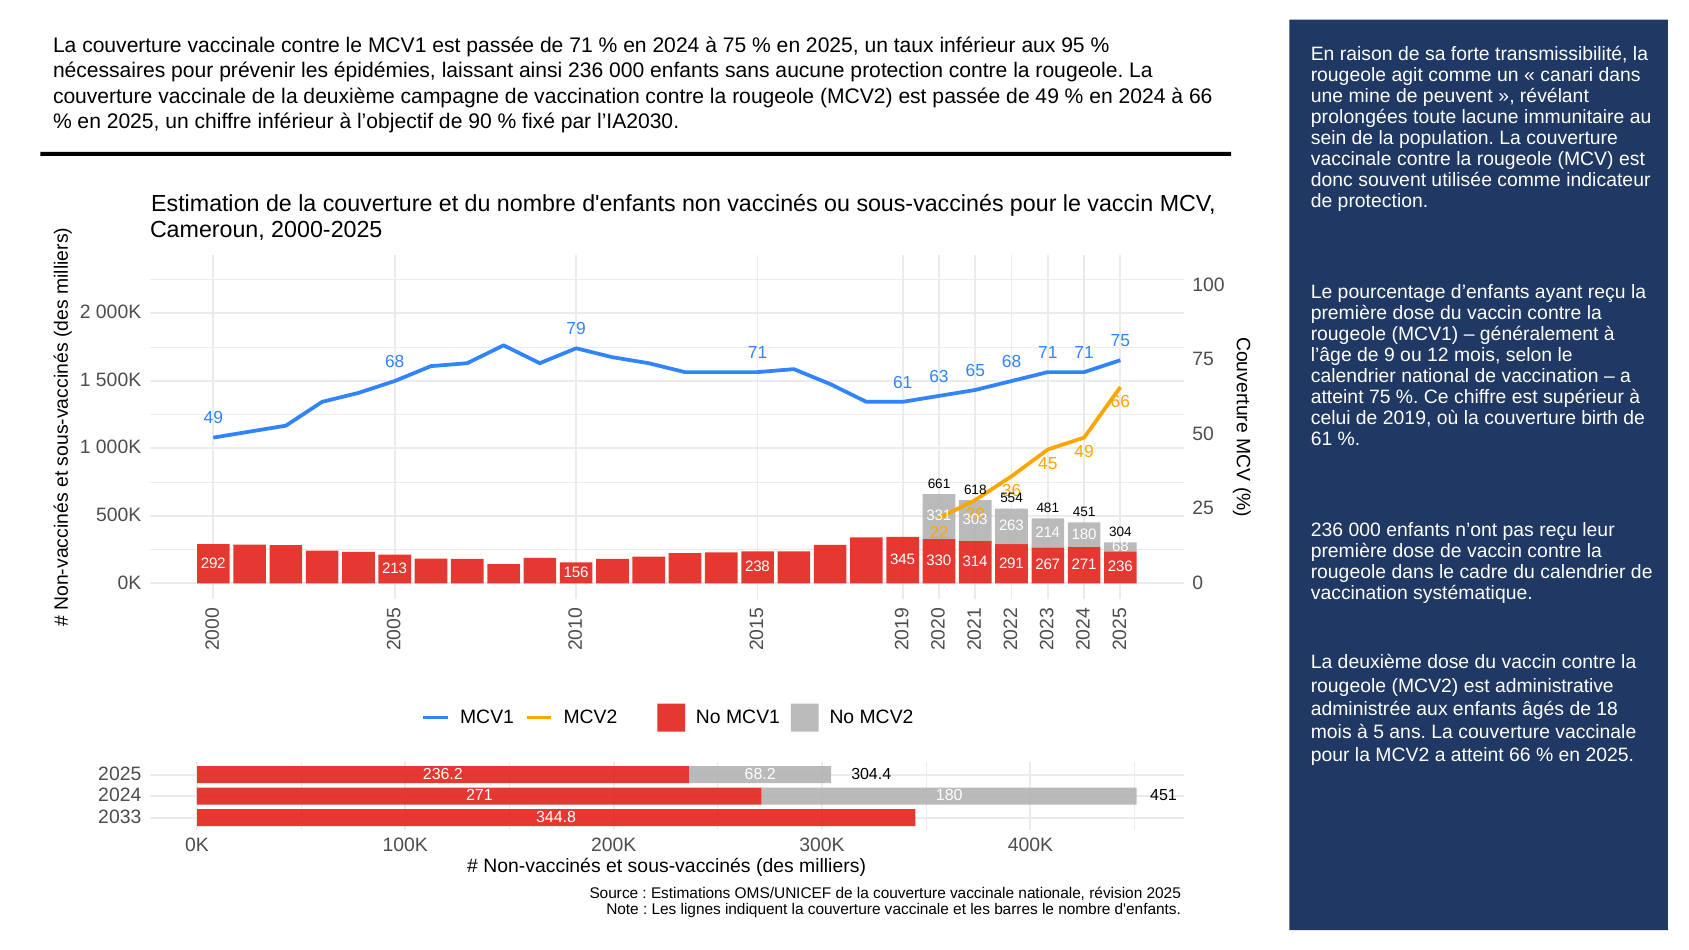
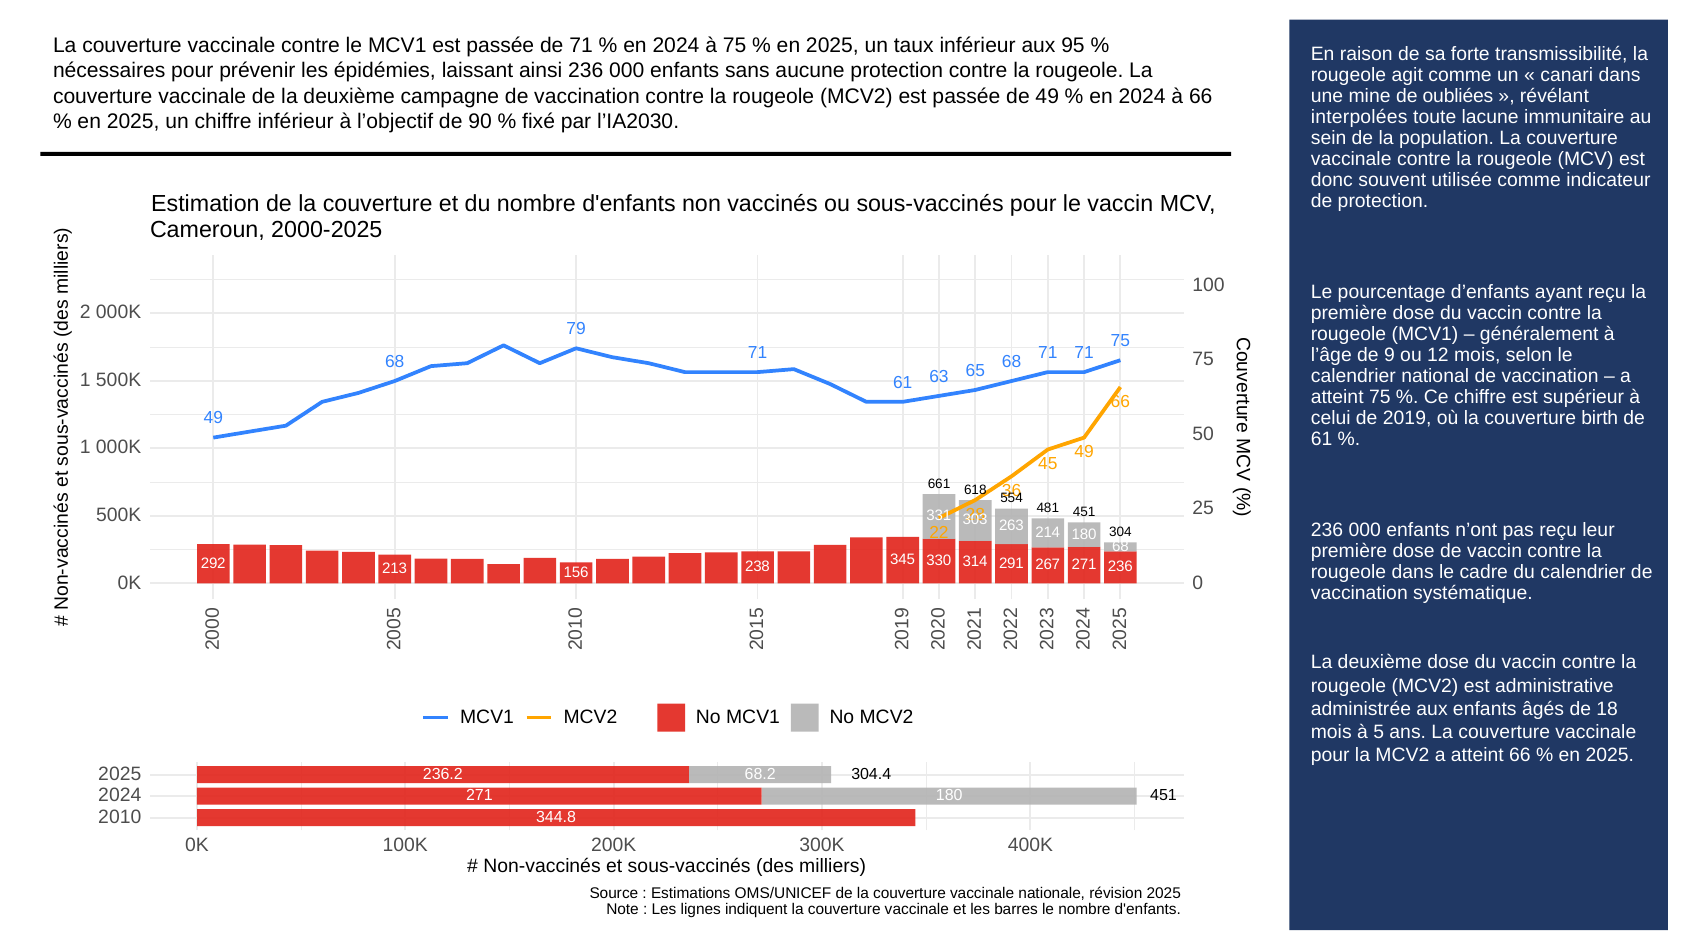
peuvent: peuvent -> oubliées
prolongées: prolongées -> interpolées
2033: 2033 -> 2010
